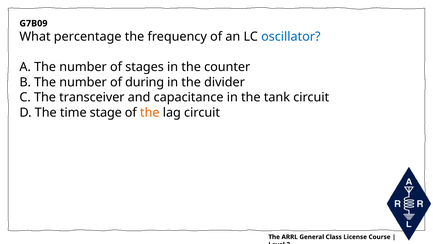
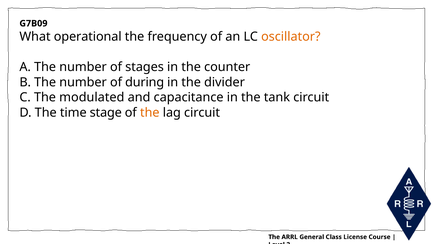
percentage: percentage -> operational
oscillator colour: blue -> orange
transceiver: transceiver -> modulated
